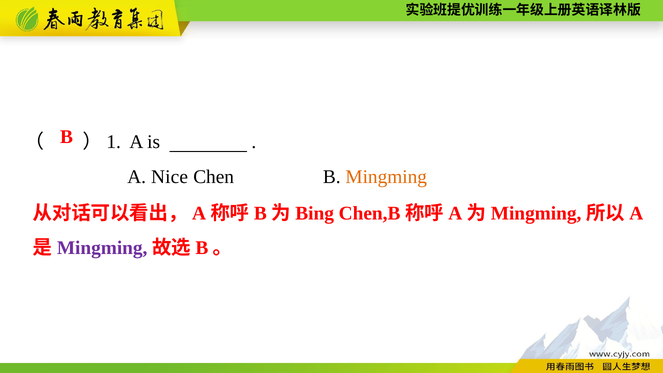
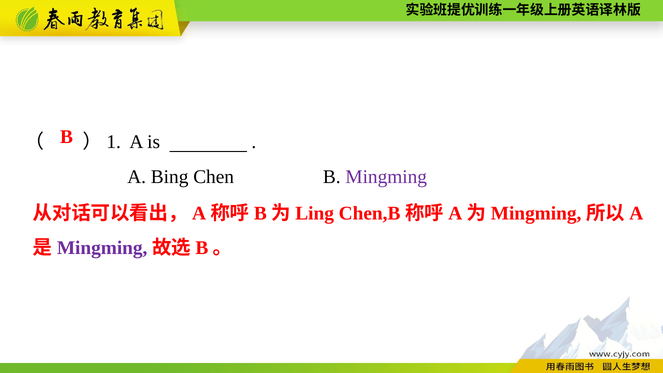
Nice: Nice -> Bing
Mingming at (386, 177) colour: orange -> purple
Bing: Bing -> Ling
